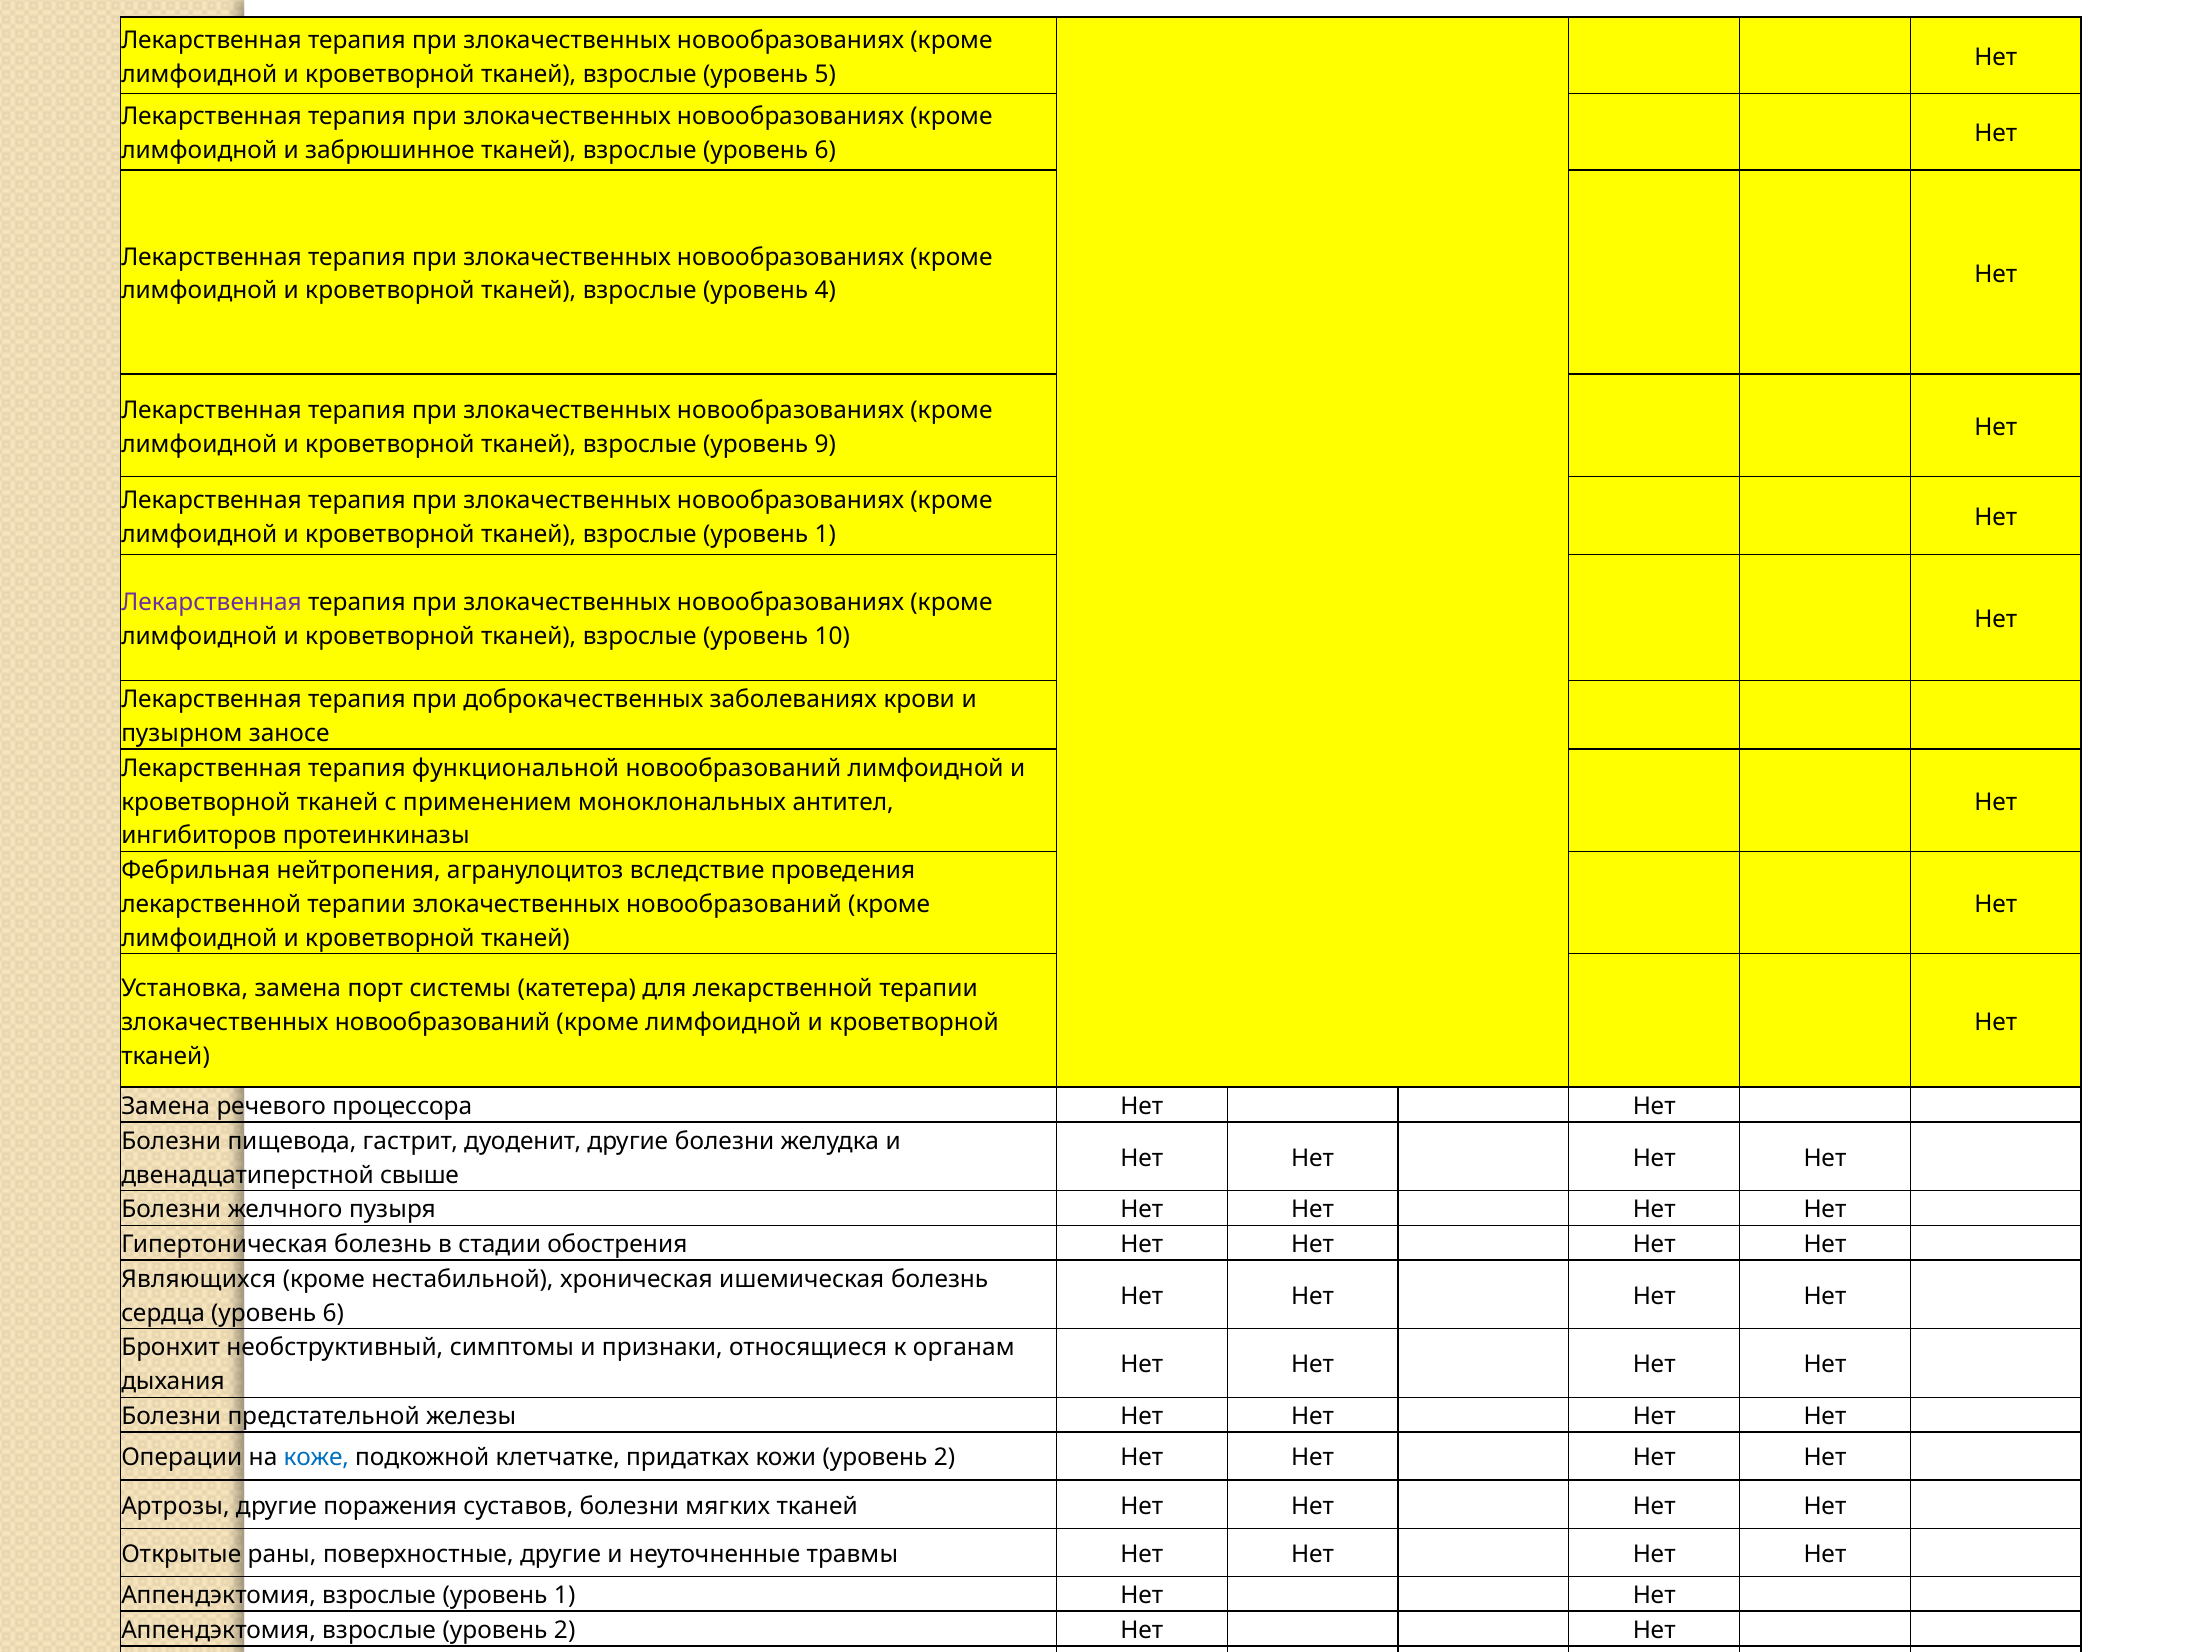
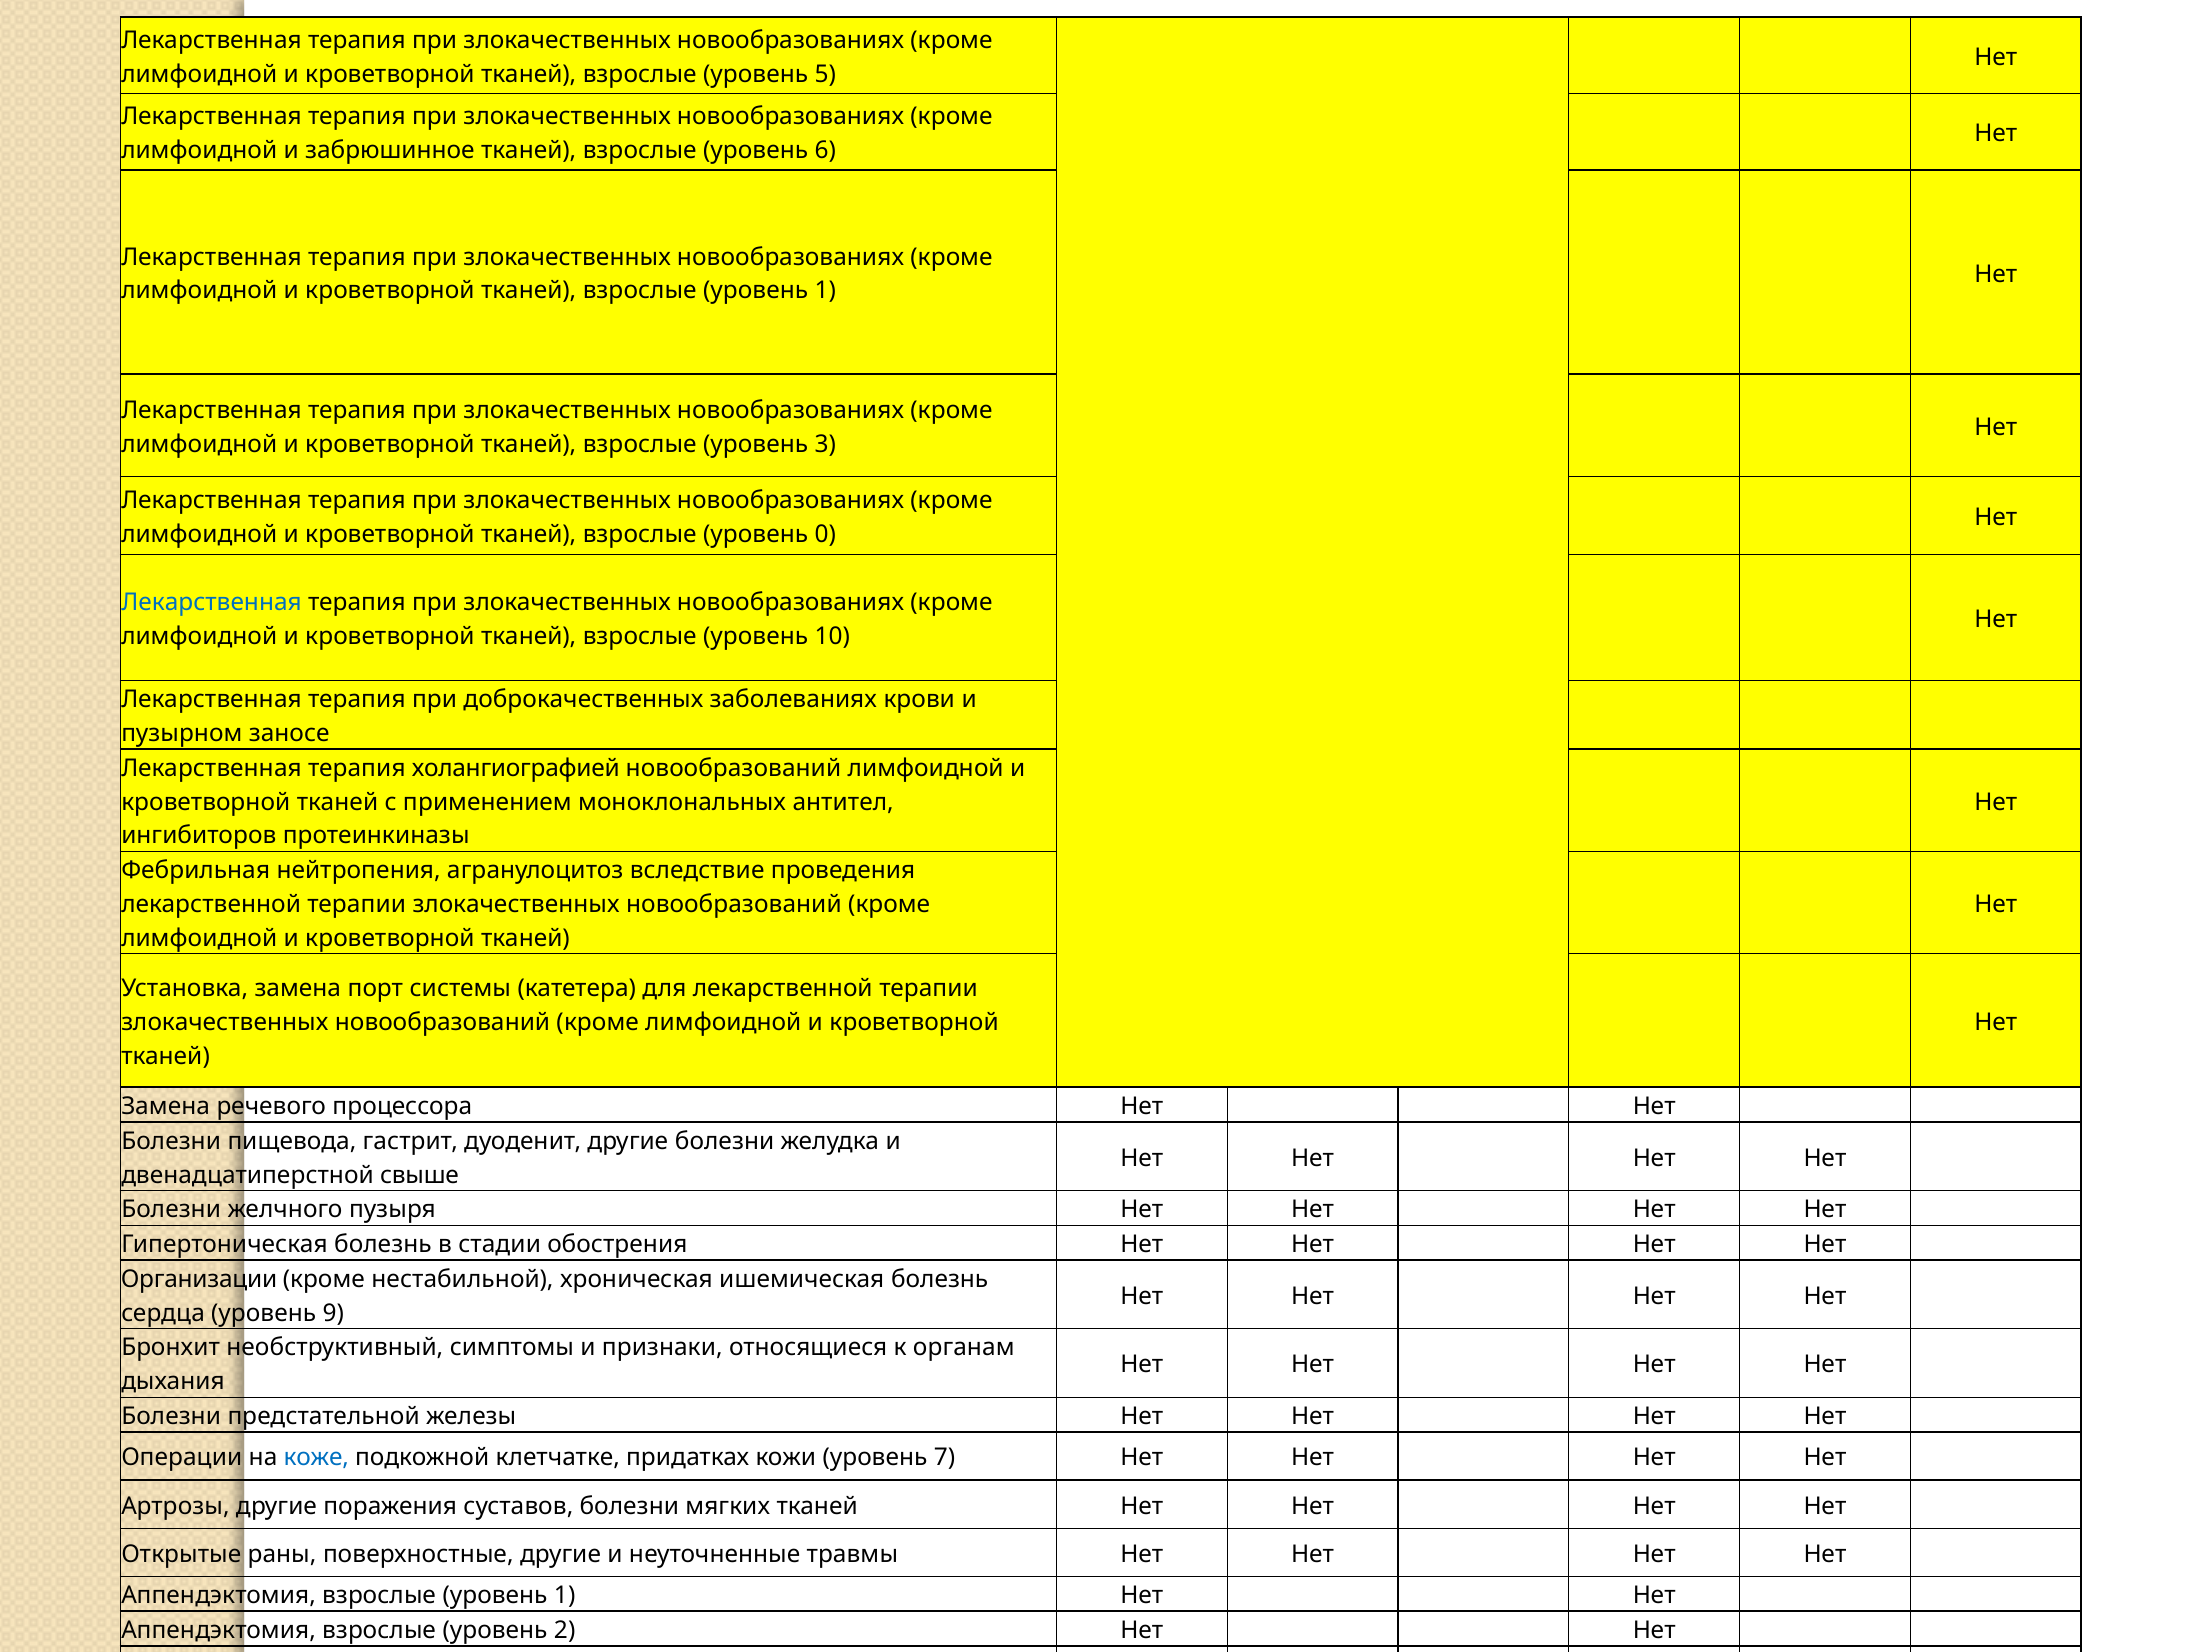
тканей взрослые уровень 4: 4 -> 1
тканей взрослые уровень 9: 9 -> 3
тканей взрослые уровень 1: 1 -> 0
Лекарственная at (212, 602) colour: purple -> blue
функциональной: функциональной -> холангиографией
Являющихся: Являющихся -> Организации
сердца уровень 6: 6 -> 9
кожи уровень 2: 2 -> 7
